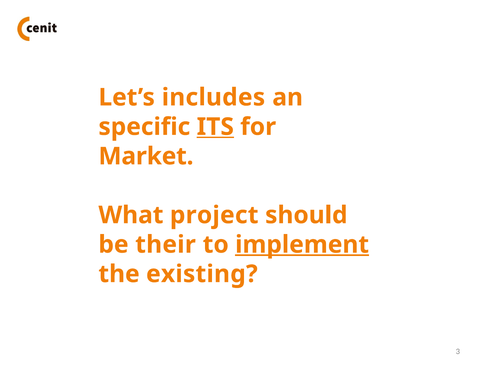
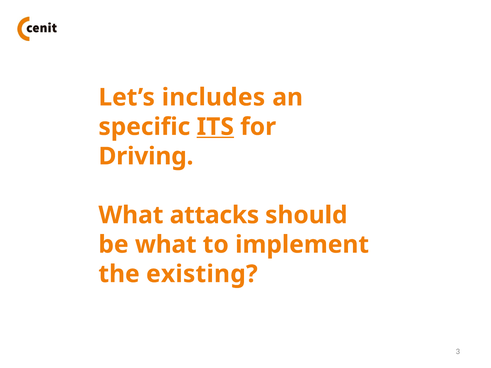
Market: Market -> Driving
project: project -> attacks
be their: their -> what
implement underline: present -> none
